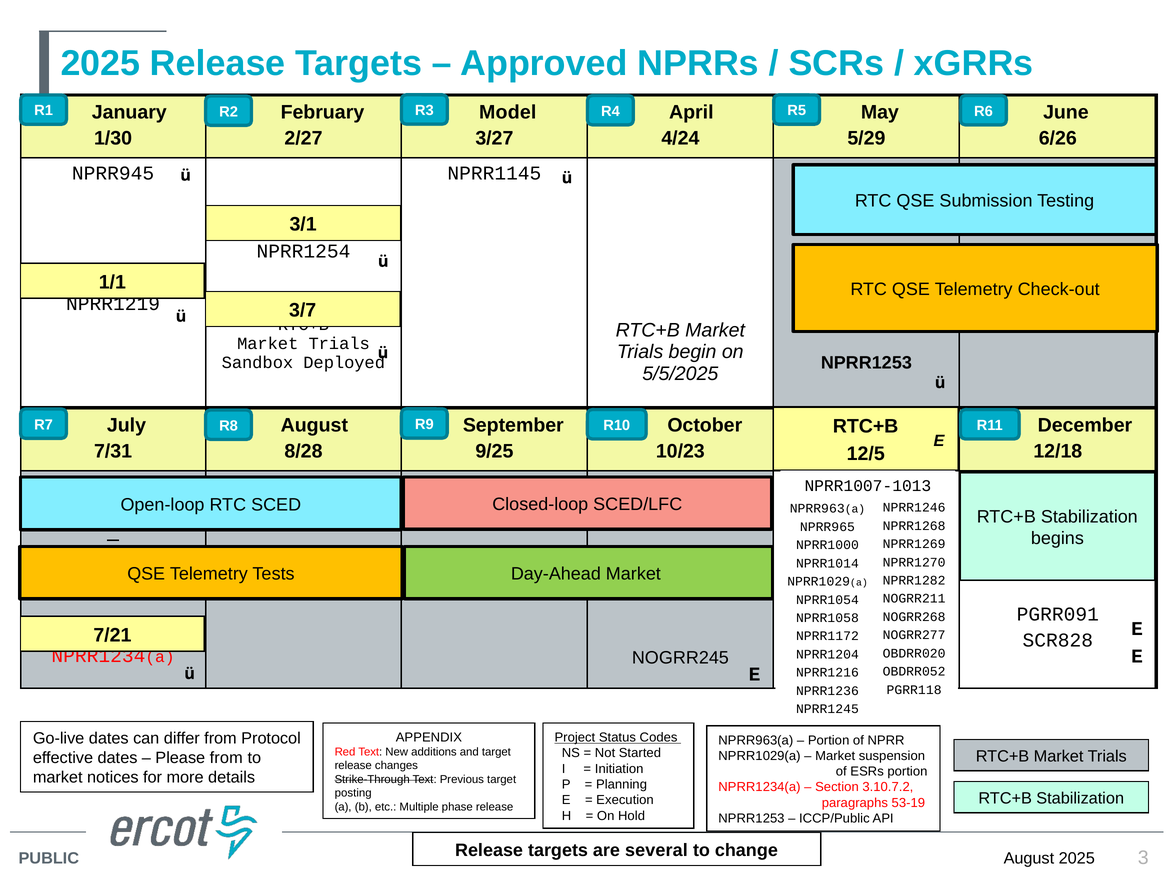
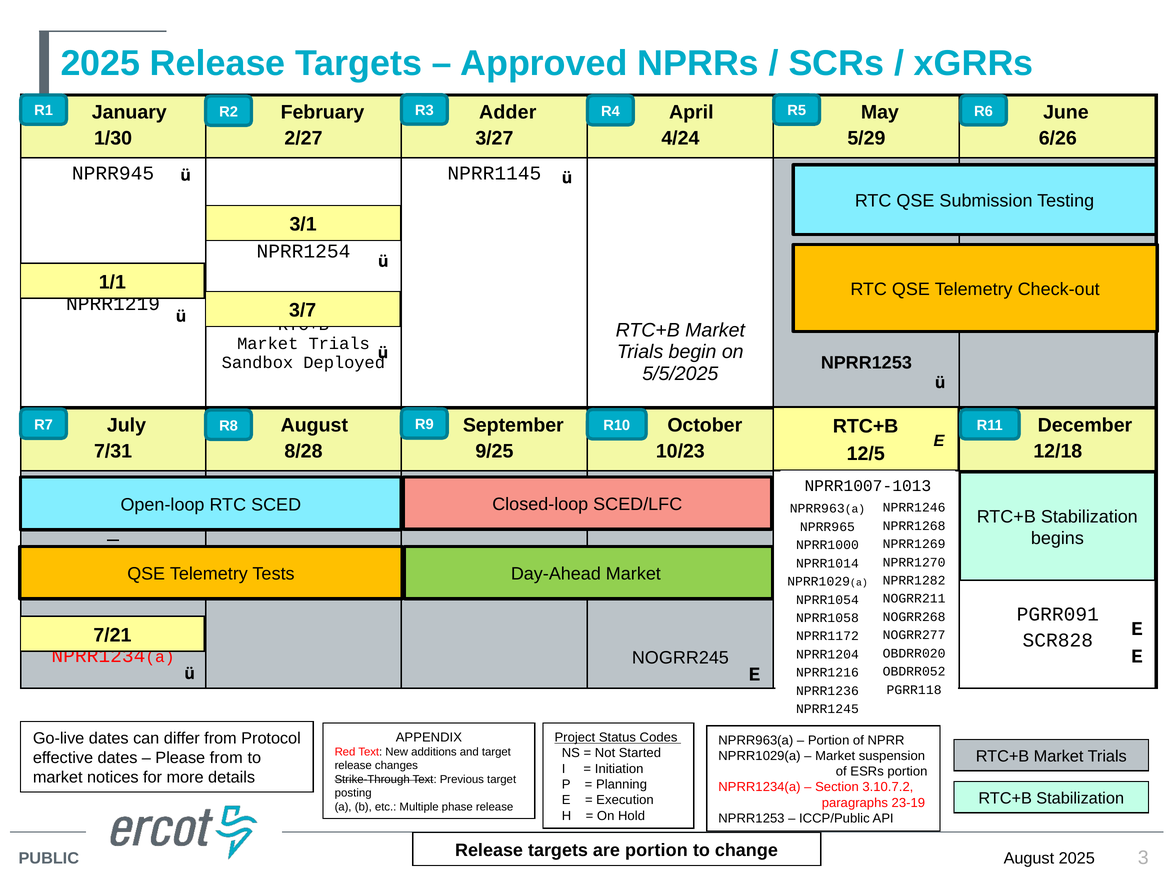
Model: Model -> Adder
53-19: 53-19 -> 23-19
are several: several -> portion
